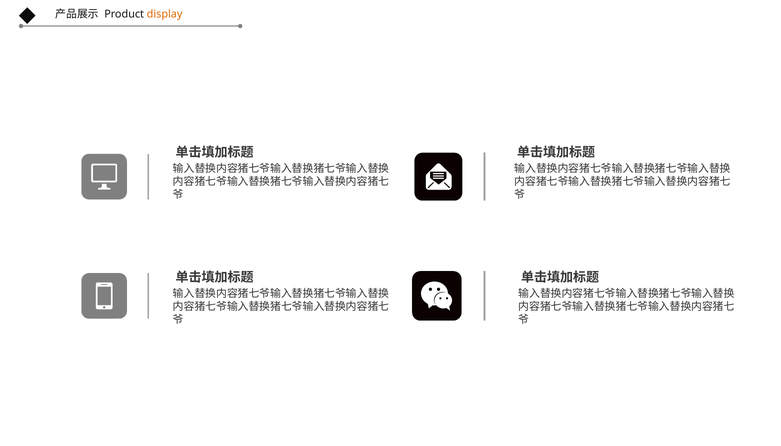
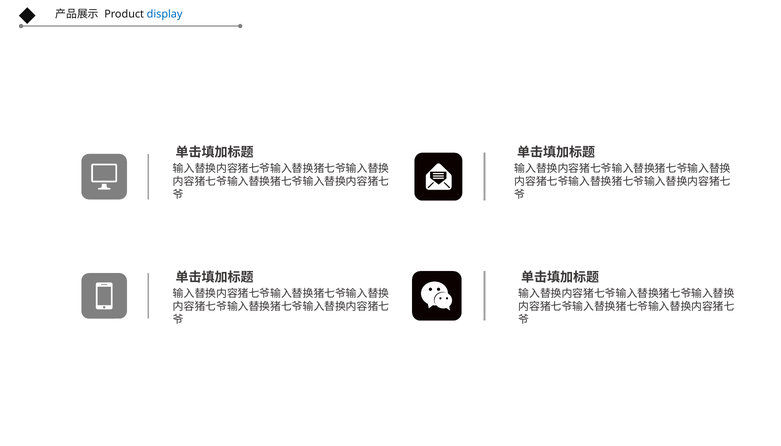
display colour: orange -> blue
